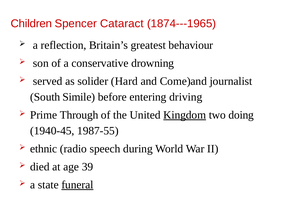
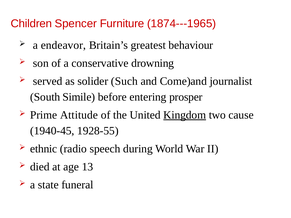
Cataract: Cataract -> Furniture
reflection: reflection -> endeavor
Hard: Hard -> Such
driving: driving -> prosper
Through: Through -> Attitude
doing: doing -> cause
1987-55: 1987-55 -> 1928-55
39: 39 -> 13
funeral underline: present -> none
